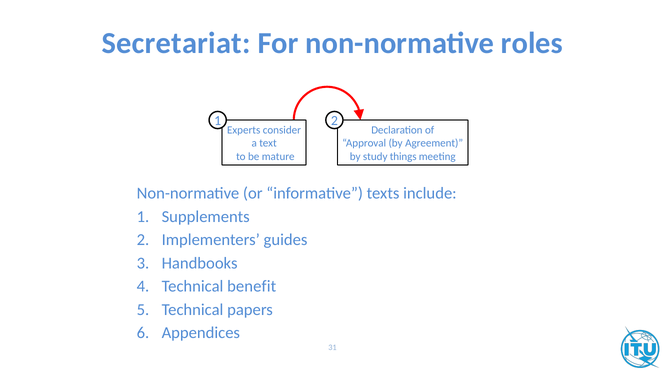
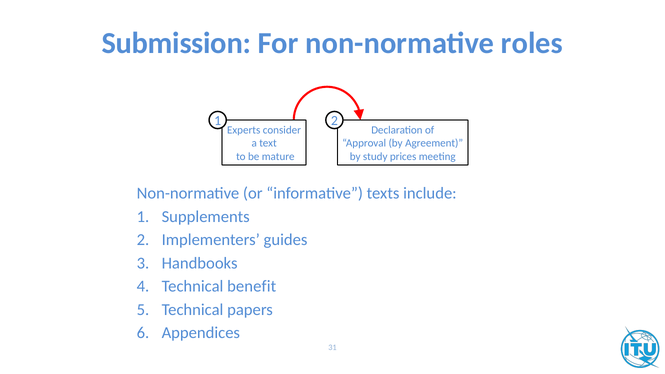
Secretariat: Secretariat -> Submission
things: things -> prices
